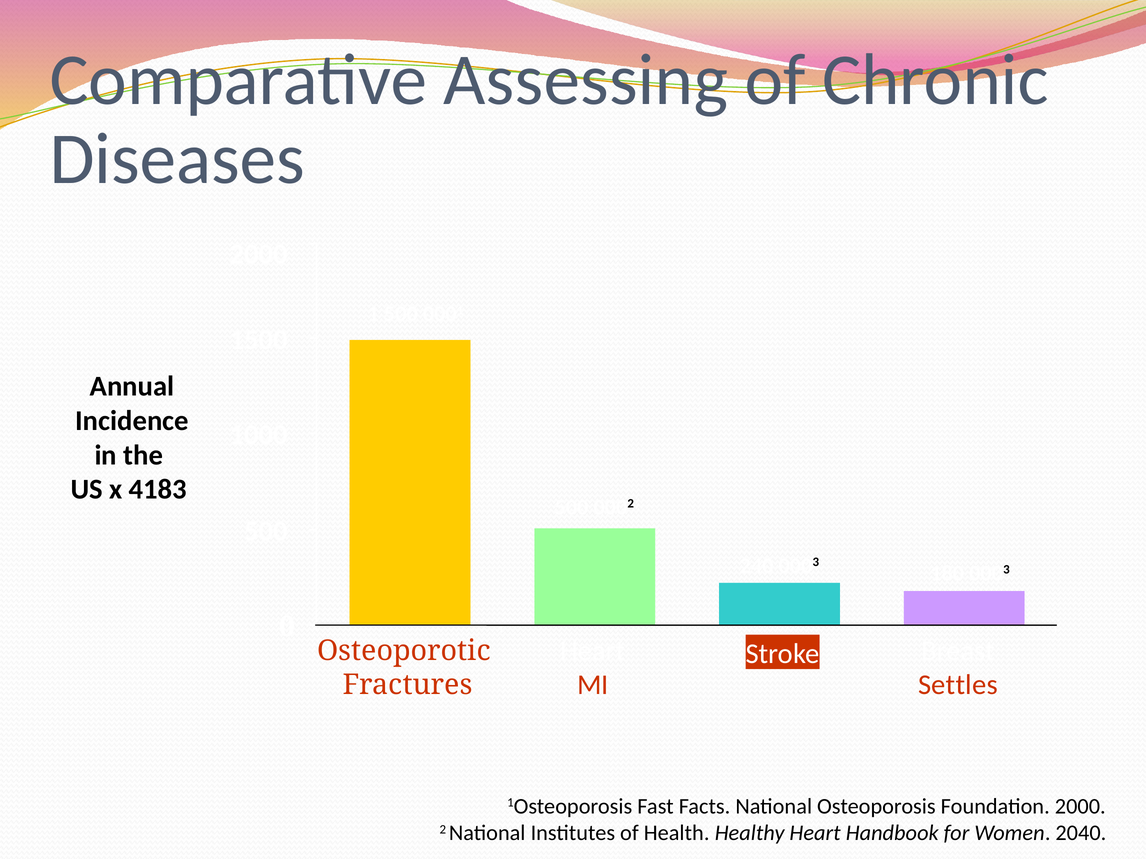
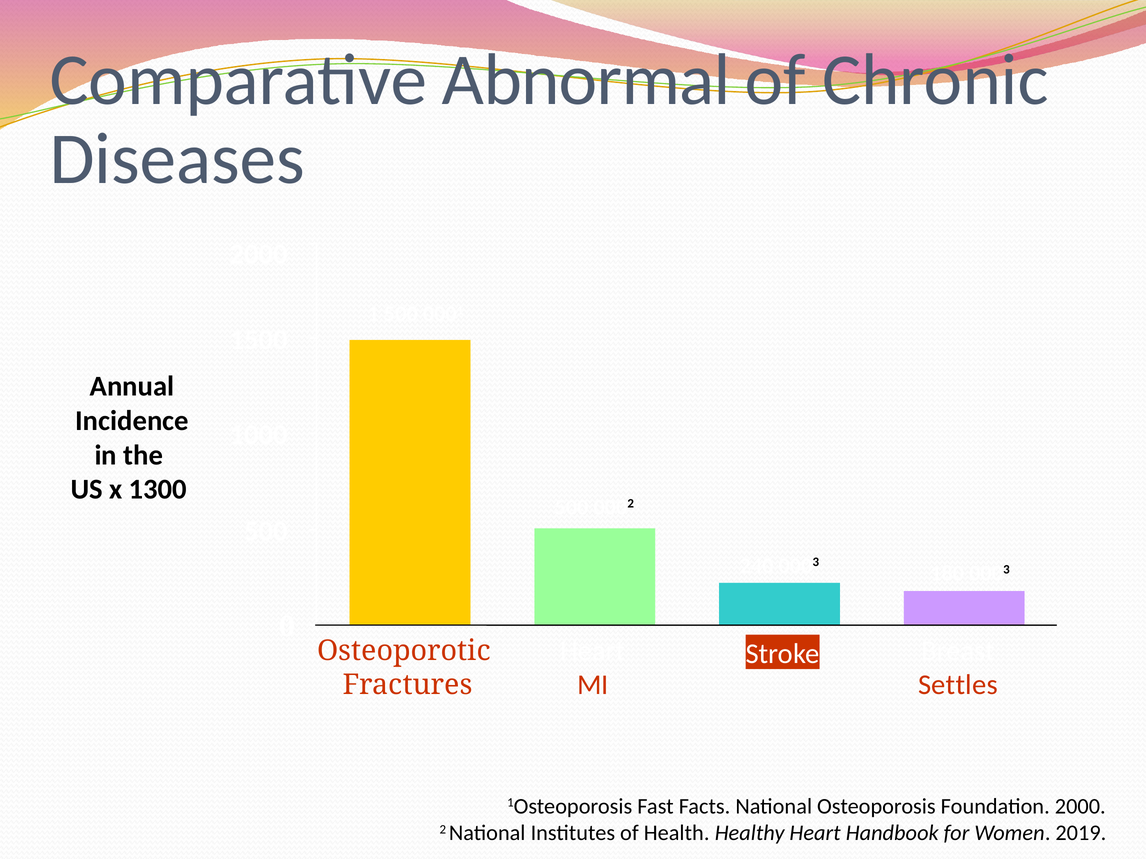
Assessing: Assessing -> Abnormal
4183: 4183 -> 1300
2040: 2040 -> 2019
